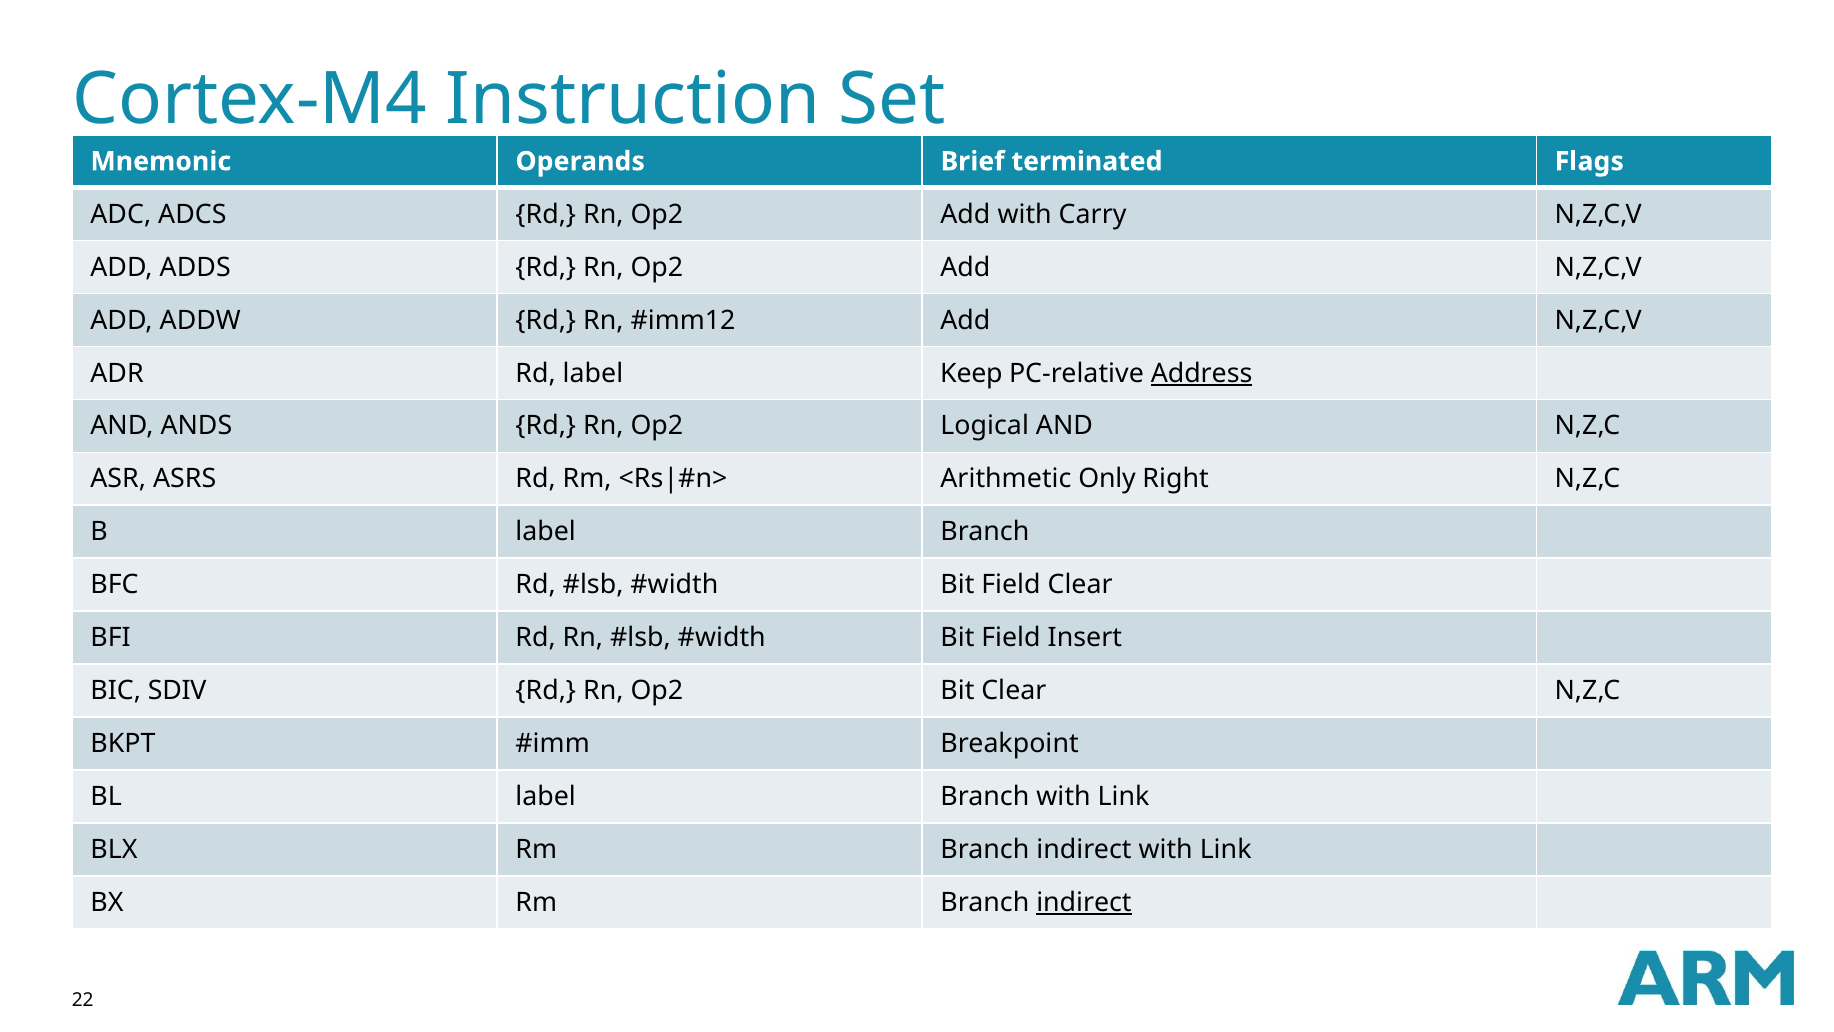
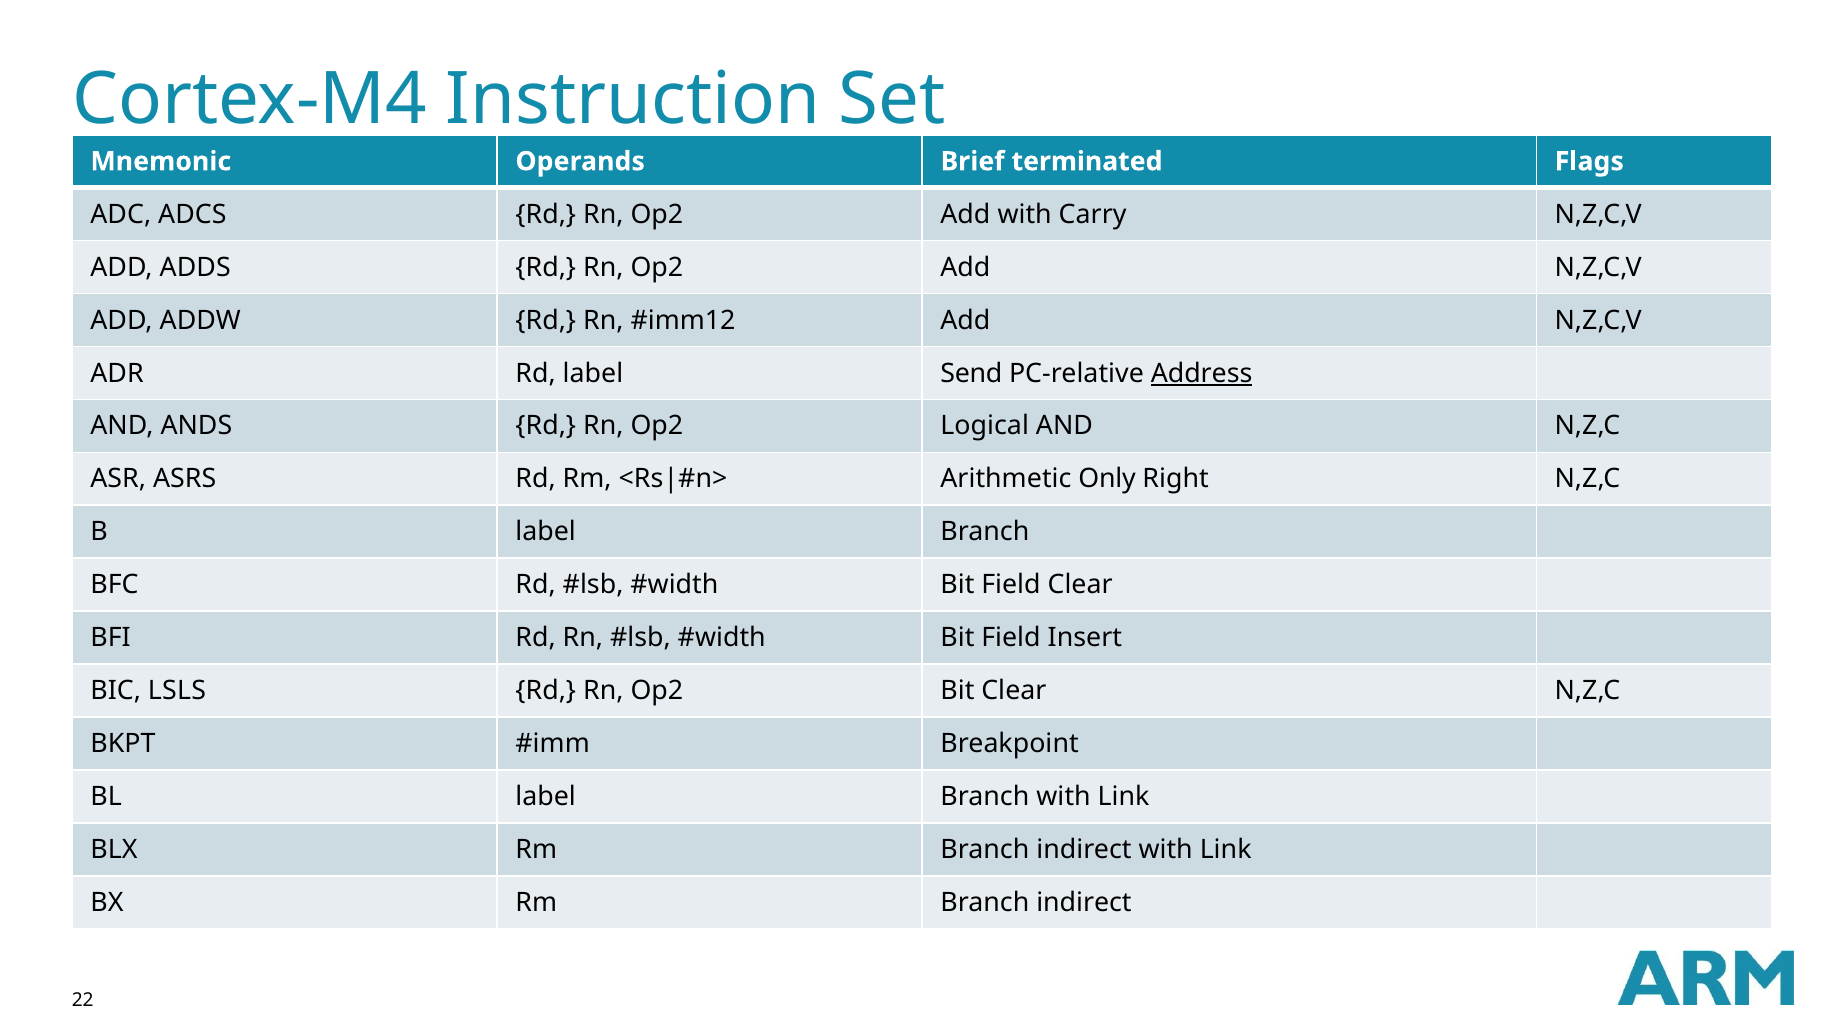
Keep: Keep -> Send
SDIV: SDIV -> LSLS
indirect at (1084, 903) underline: present -> none
